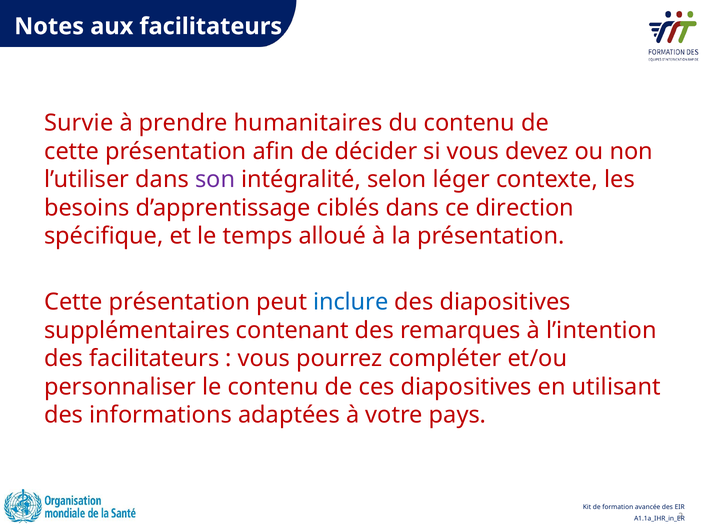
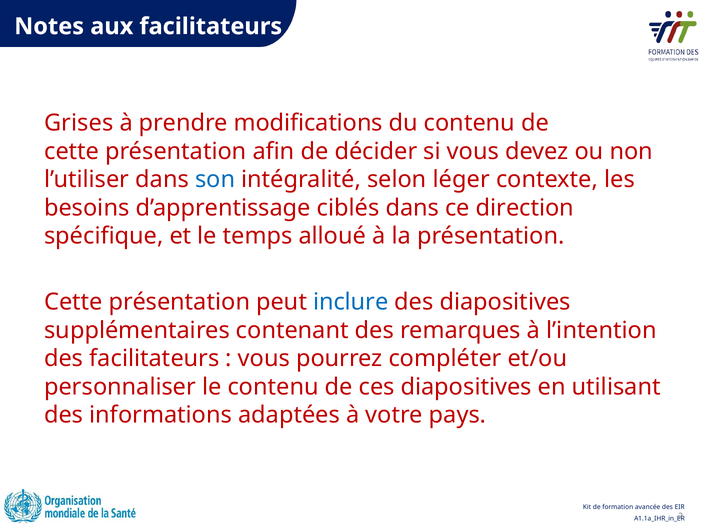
Survie: Survie -> Grises
humanitaires: humanitaires -> modifications
son colour: purple -> blue
